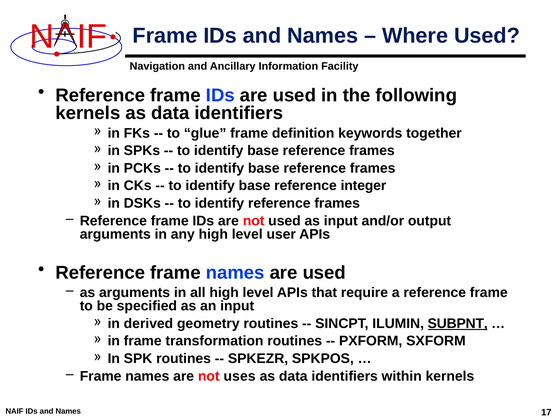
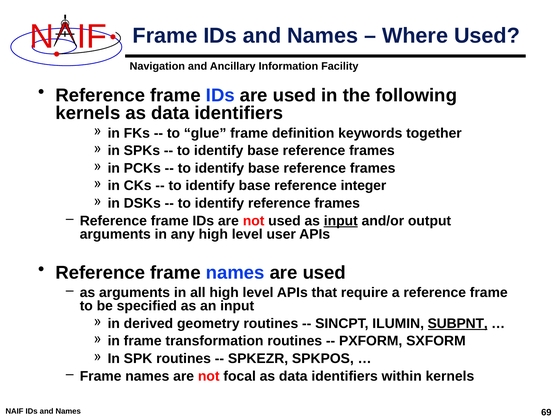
input at (341, 221) underline: none -> present
uses: uses -> focal
17: 17 -> 69
